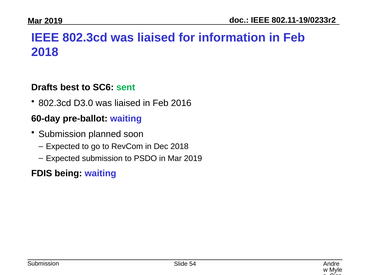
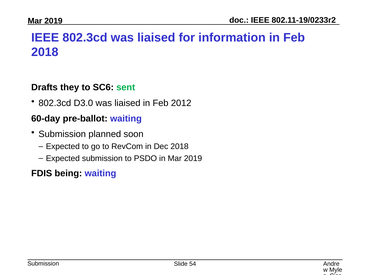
best: best -> they
2016: 2016 -> 2012
